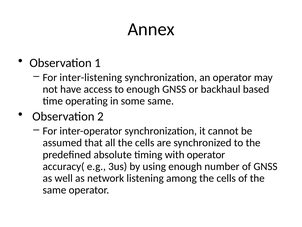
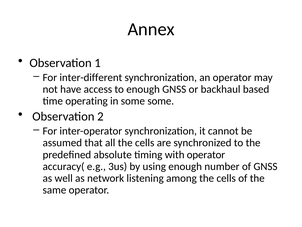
inter-listening: inter-listening -> inter-different
some same: same -> some
